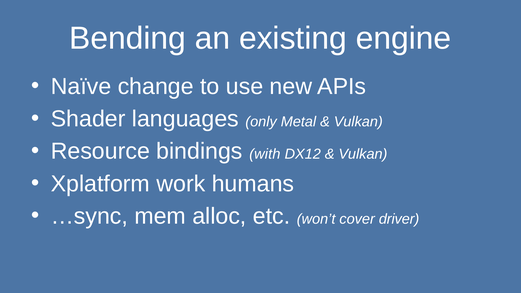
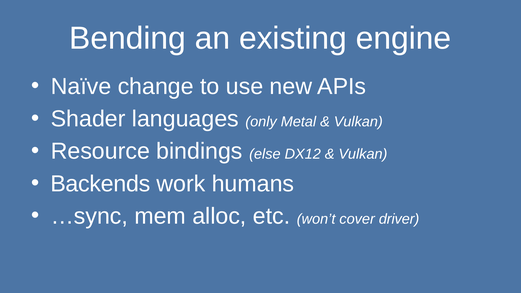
with: with -> else
Xplatform: Xplatform -> Backends
